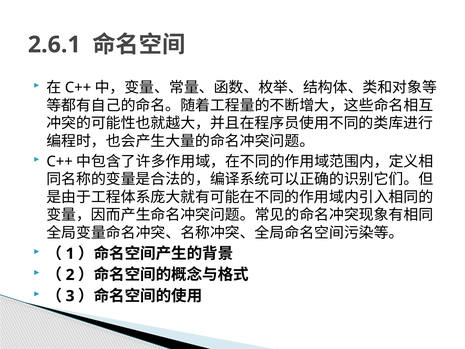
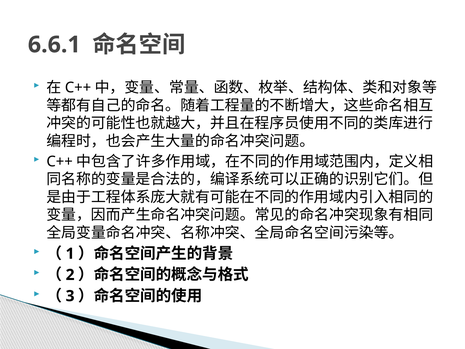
2.6.1: 2.6.1 -> 6.6.1
